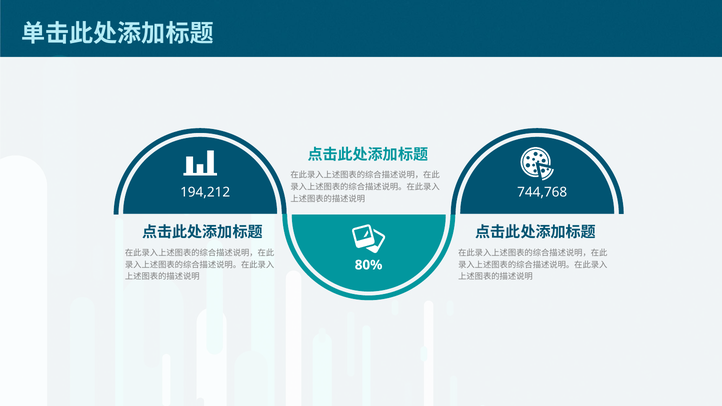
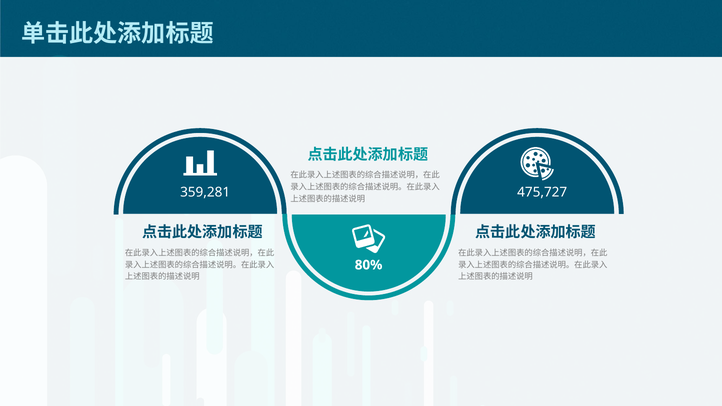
194,212: 194,212 -> 359,281
744,768: 744,768 -> 475,727
